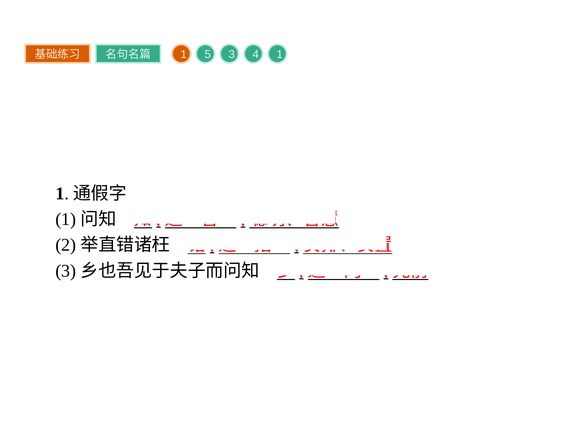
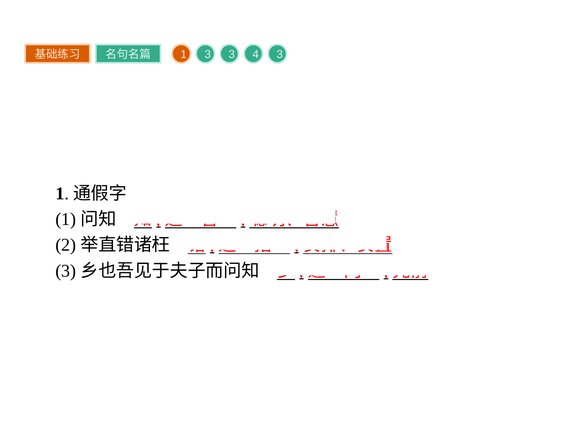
1 5: 5 -> 3
4 1: 1 -> 3
